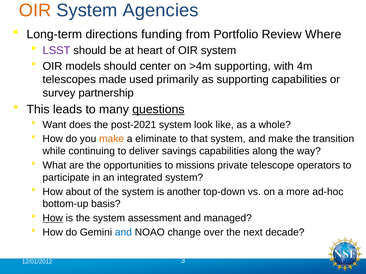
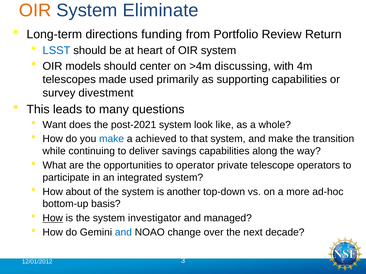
Agencies: Agencies -> Eliminate
Where: Where -> Return
LSST colour: purple -> blue
>4m supporting: supporting -> discussing
partnership: partnership -> divestment
questions underline: present -> none
make at (112, 139) colour: orange -> blue
eliminate: eliminate -> achieved
missions: missions -> operator
assessment: assessment -> investigator
